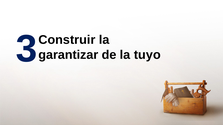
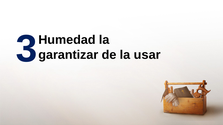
Construir: Construir -> Humedad
tuyo: tuyo -> usar
